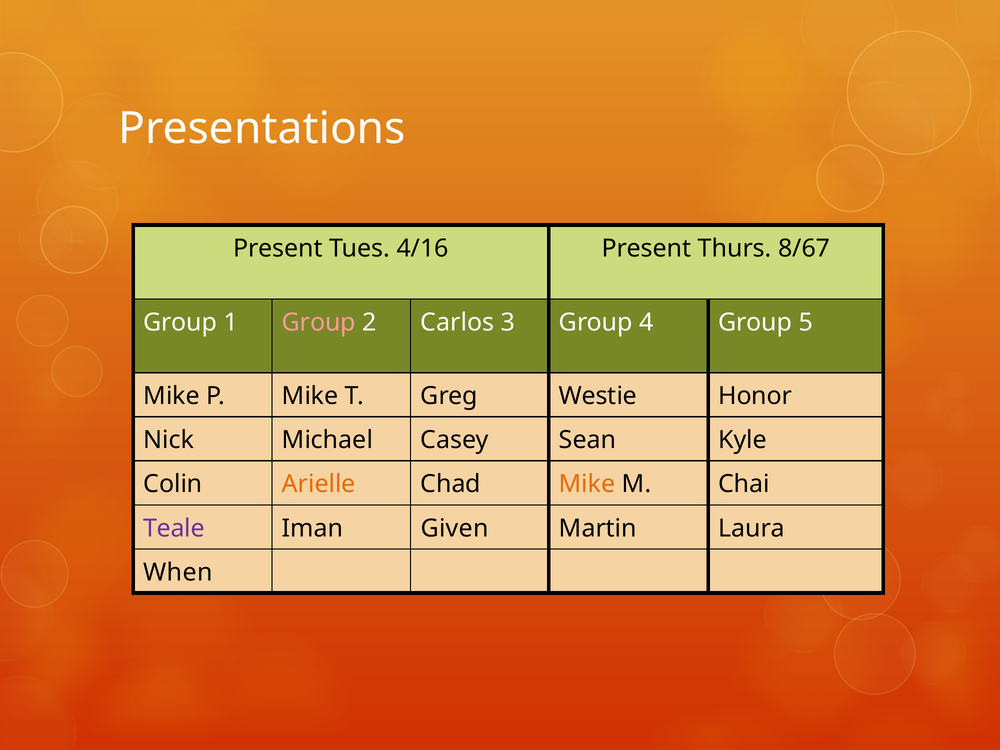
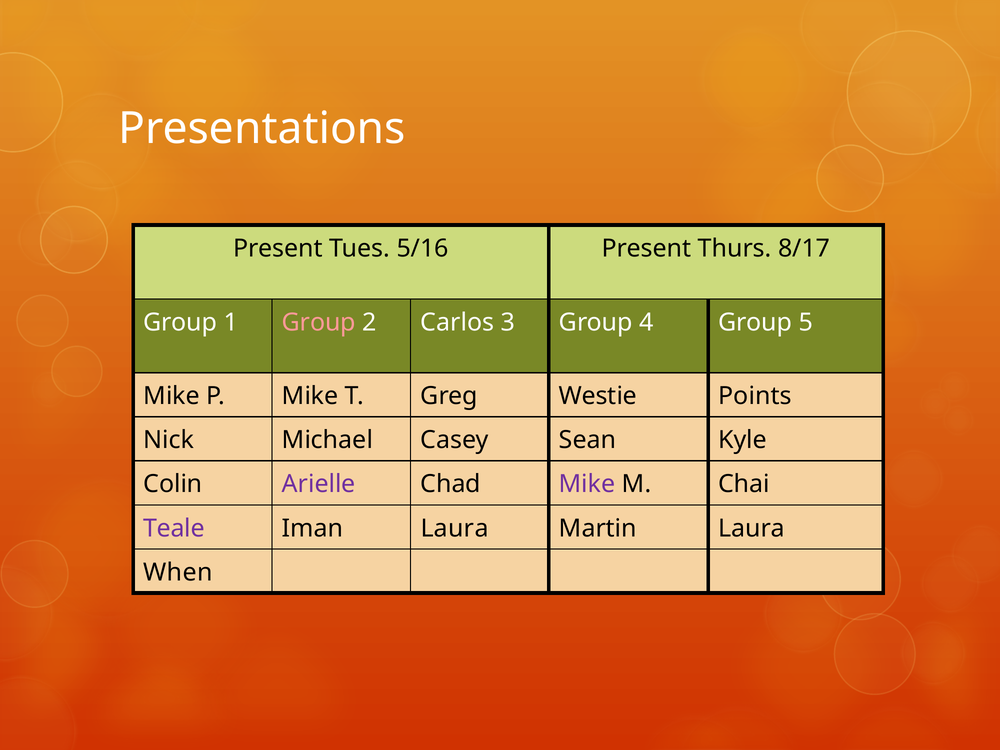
4/16: 4/16 -> 5/16
8/67: 8/67 -> 8/17
Honor: Honor -> Points
Arielle colour: orange -> purple
Mike at (587, 484) colour: orange -> purple
Iman Given: Given -> Laura
